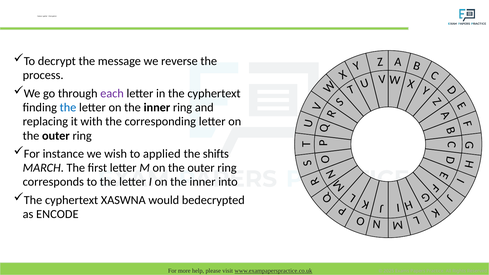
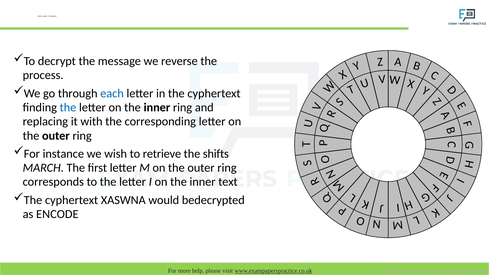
each colour: purple -> blue
applied: applied -> retrieve
into: into -> text
